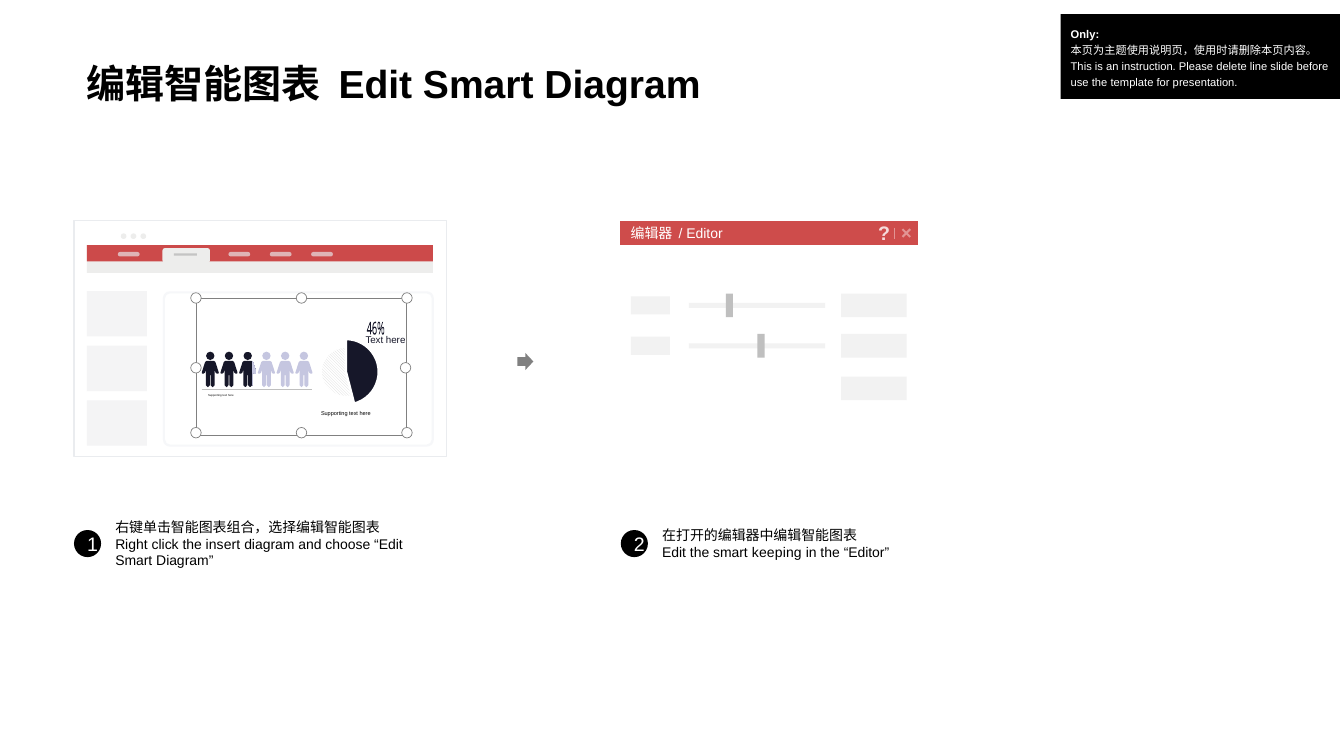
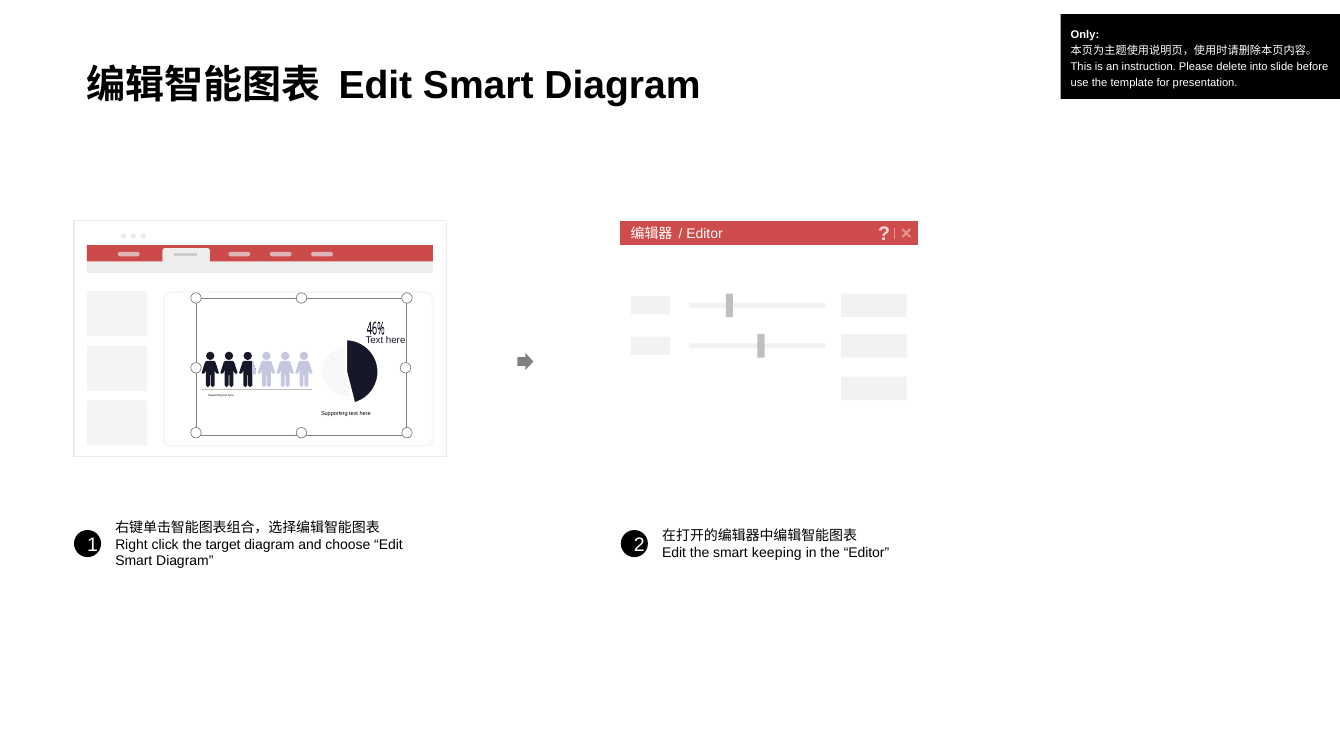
line: line -> into
insert: insert -> target
